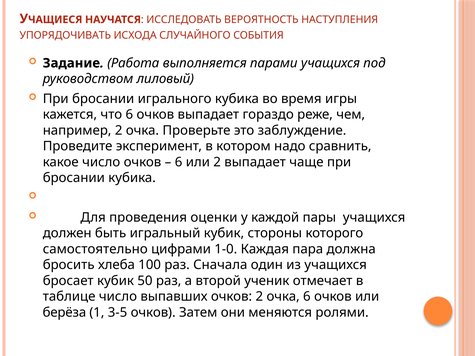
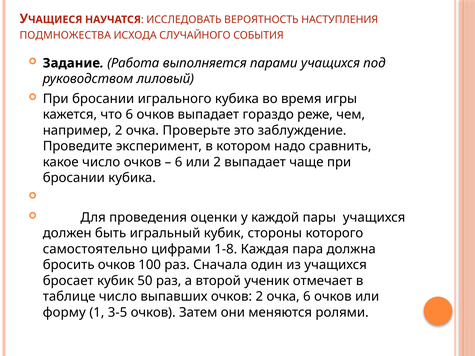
УПОРЯДОЧИВАТЬ: УПОРЯДОЧИВАТЬ -> ПОДМНОЖЕСТВА
1-0: 1-0 -> 1-8
бросить хлеба: хлеба -> очков
берёза: берёза -> форму
